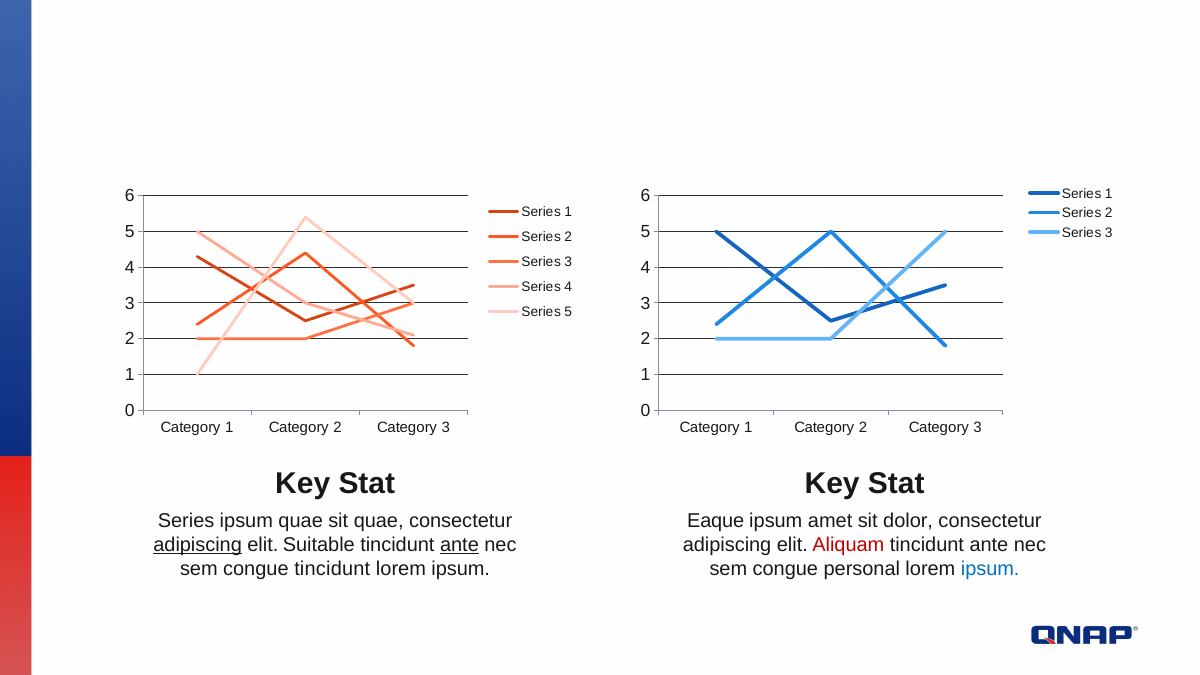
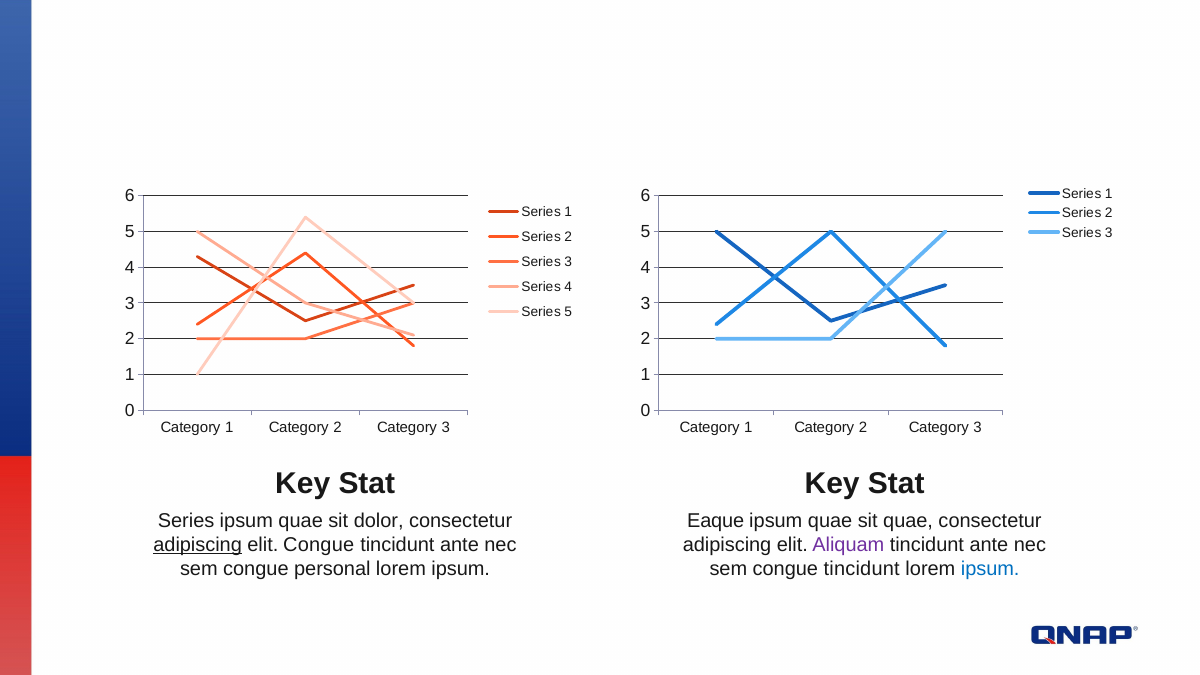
sit quae: quae -> dolor
amet at (830, 521): amet -> quae
sit dolor: dolor -> quae
elit Suitable: Suitable -> Congue
ante at (459, 545) underline: present -> none
Aliquam colour: red -> purple
congue tincidunt: tincidunt -> personal
sem congue personal: personal -> tincidunt
